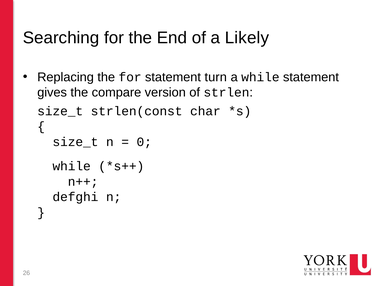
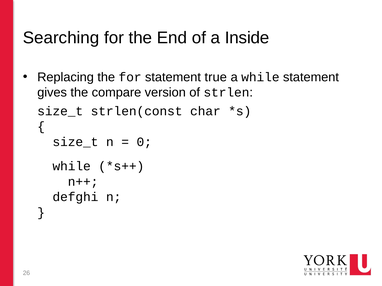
Likely: Likely -> Inside
turn: turn -> true
